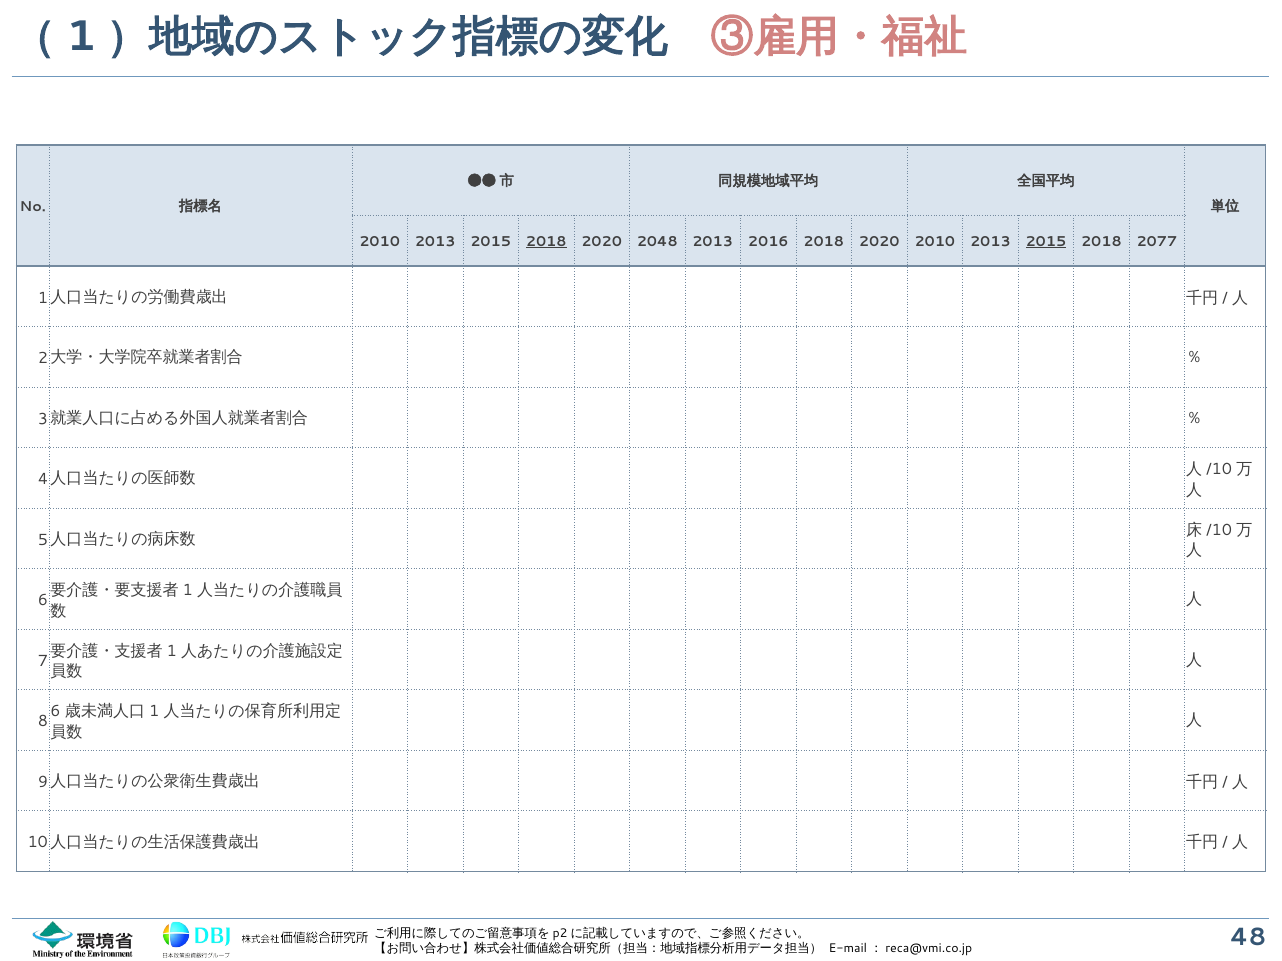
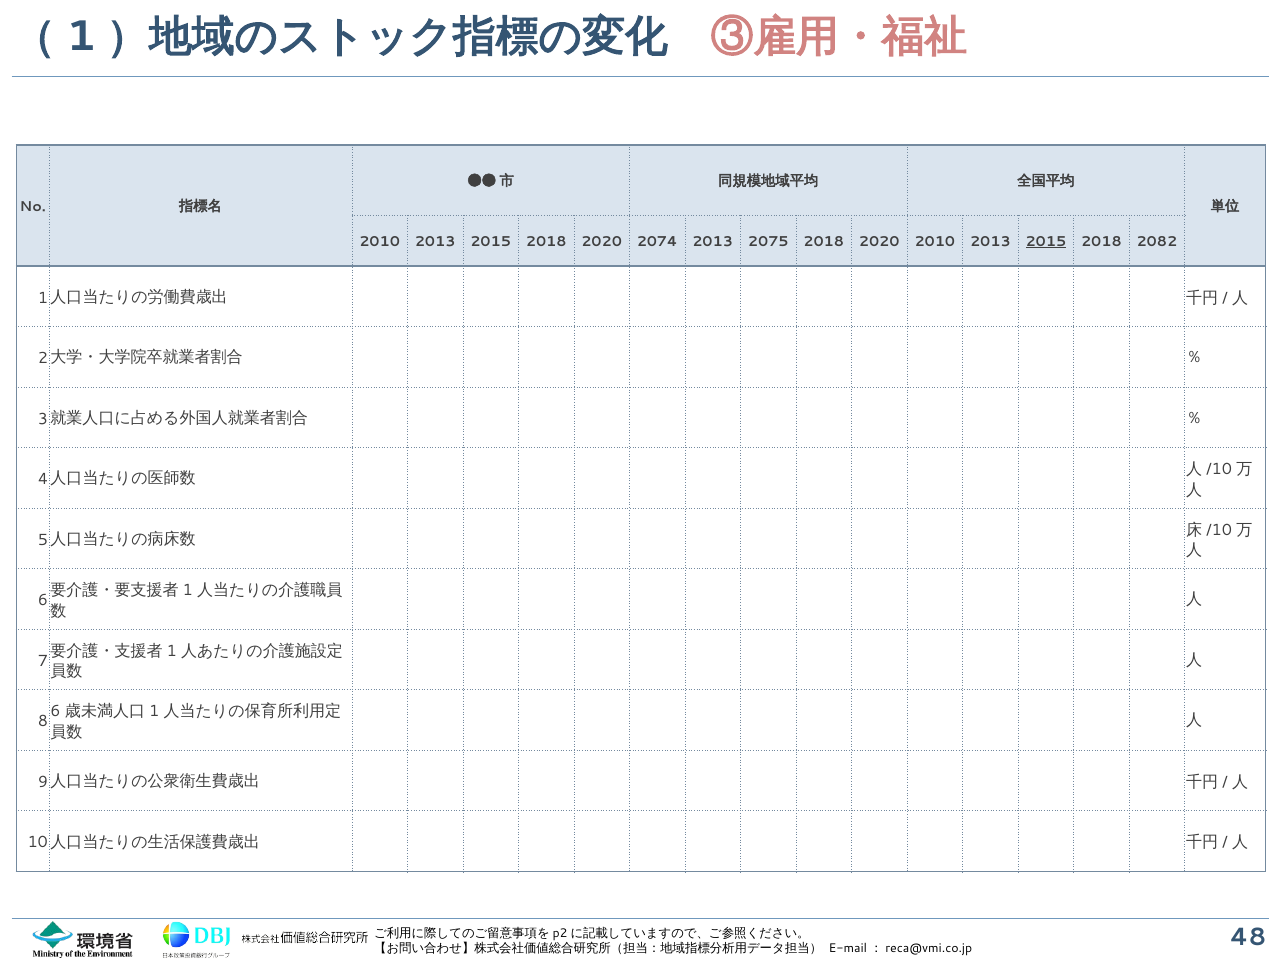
2018 at (546, 242) underline: present -> none
2048: 2048 -> 2074
2016: 2016 -> 2075
2077: 2077 -> 2082
